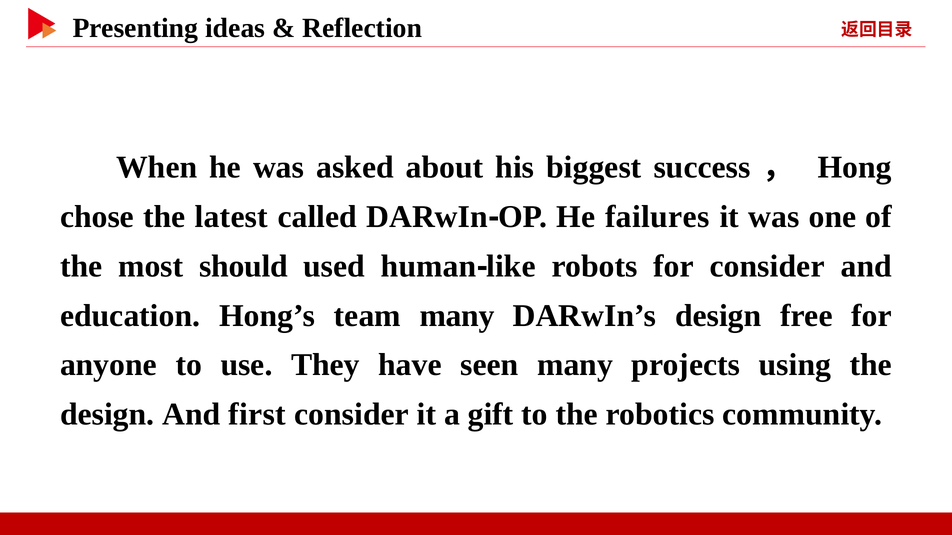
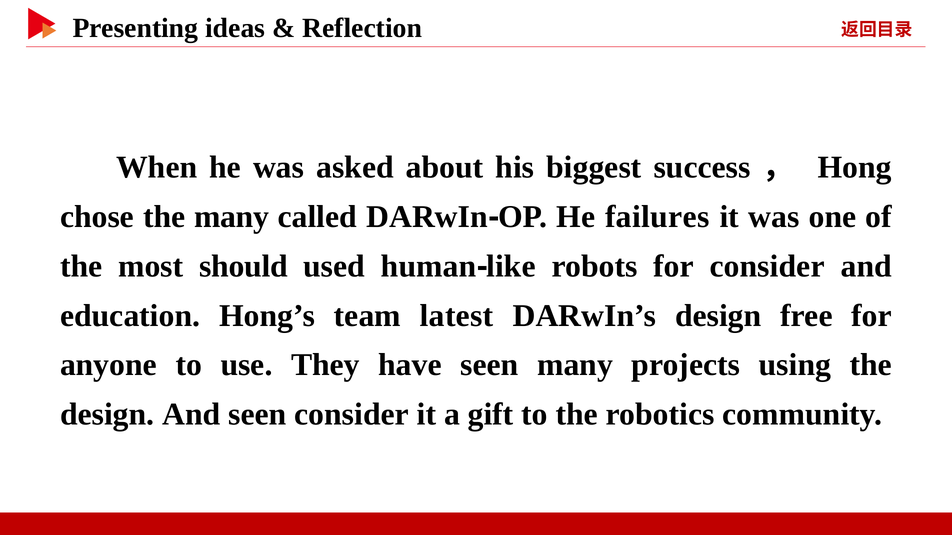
the latest: latest -> many
team many: many -> latest
And first: first -> seen
